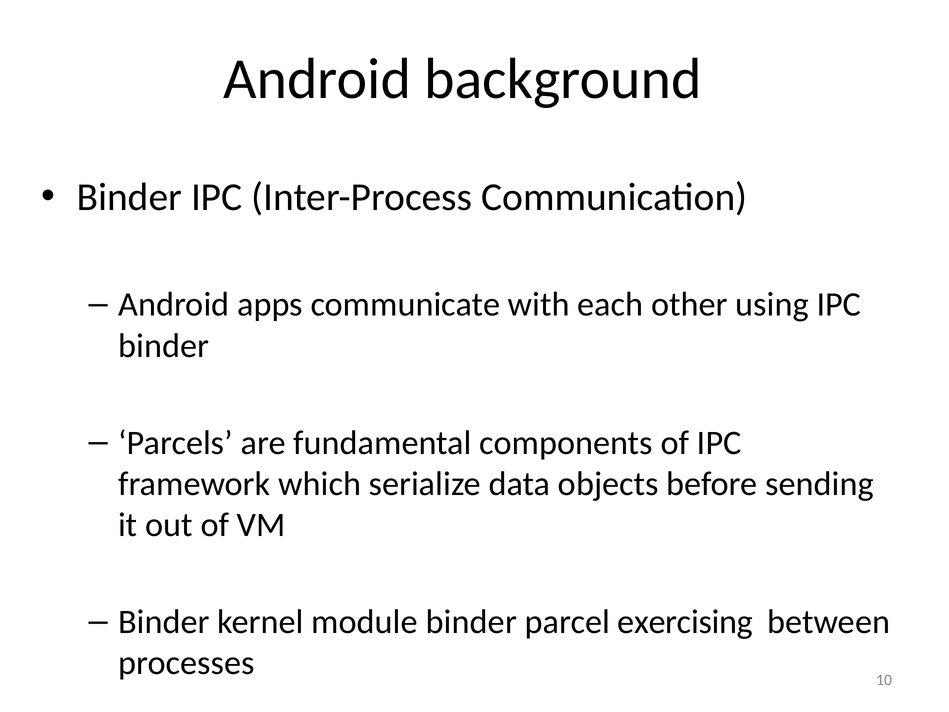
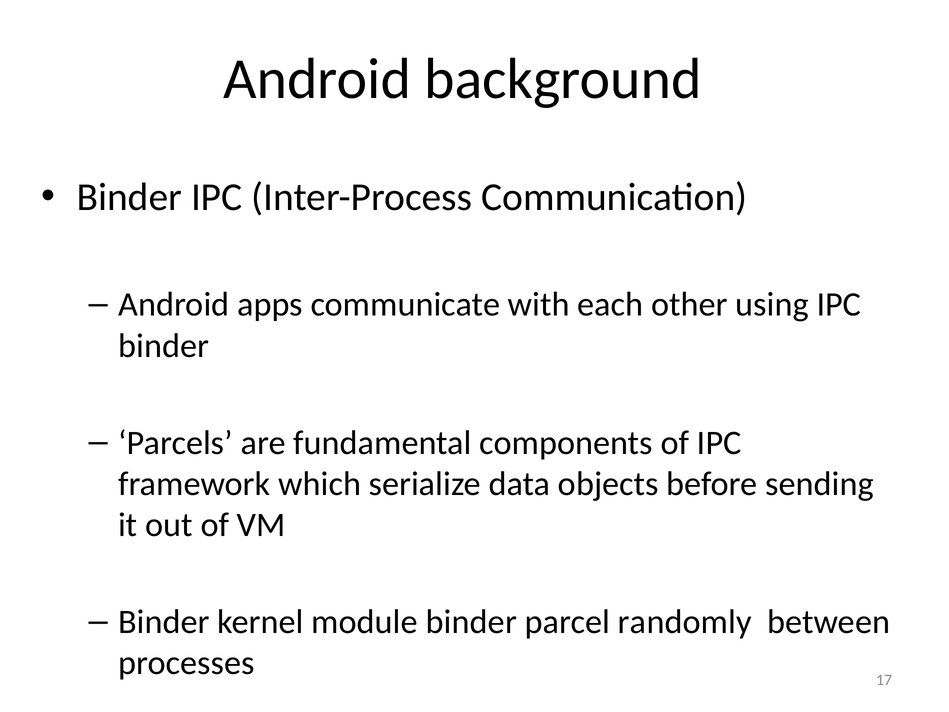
exercising: exercising -> randomly
10: 10 -> 17
